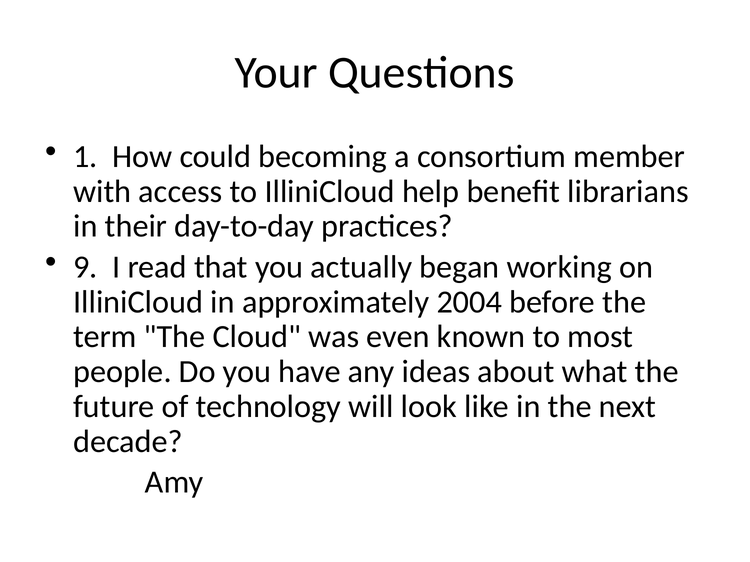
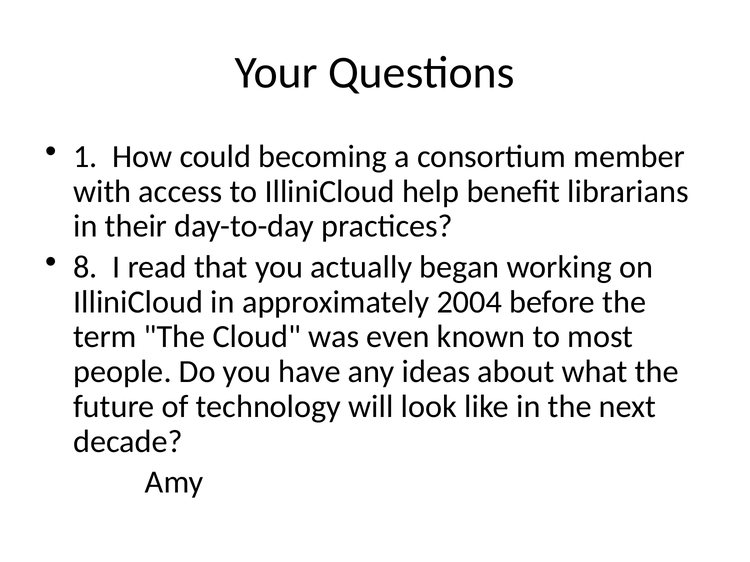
9: 9 -> 8
